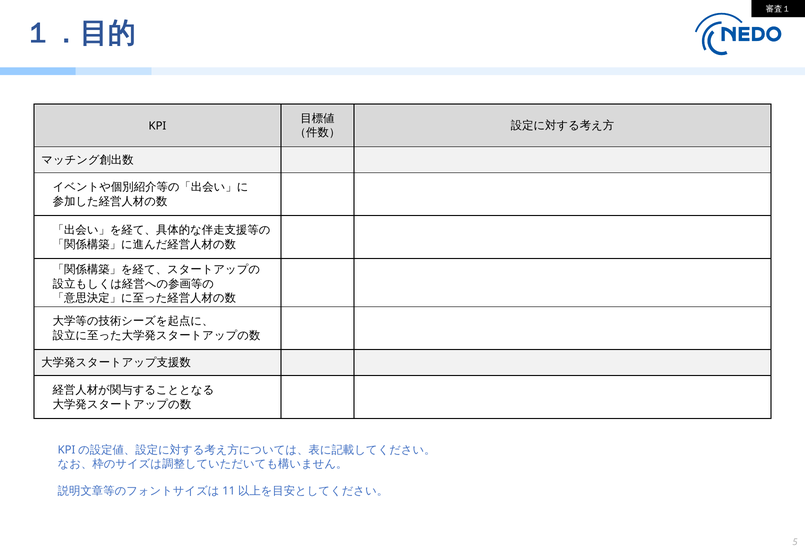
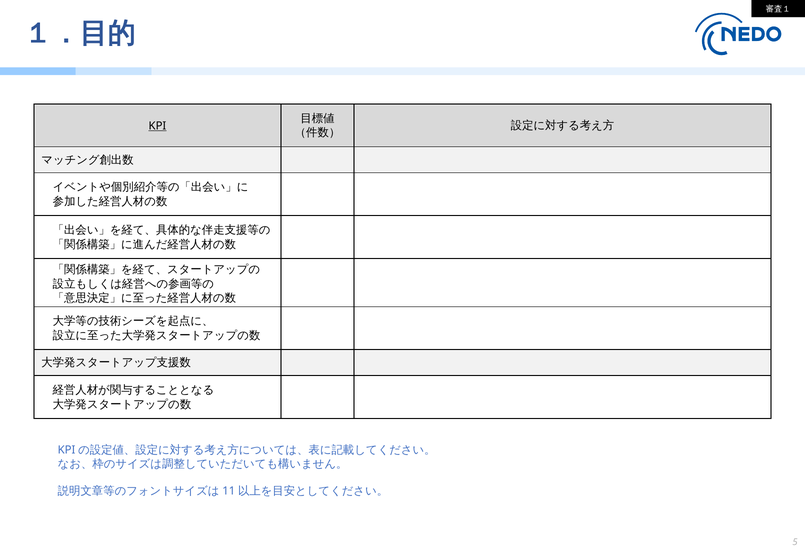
KPI underline: none -> present
